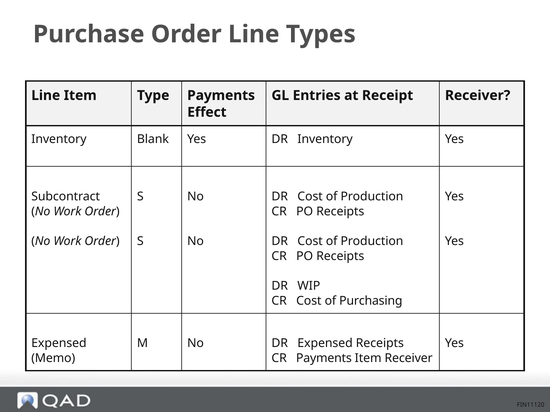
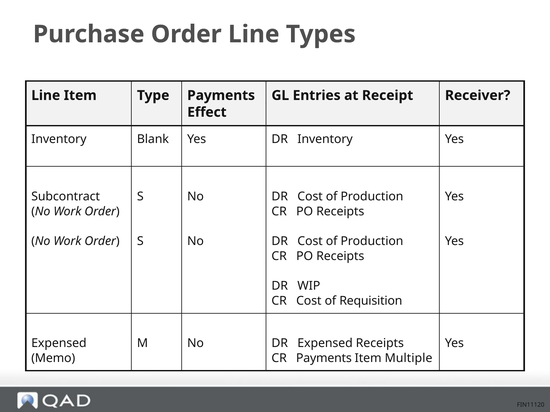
Purchasing: Purchasing -> Requisition
Item Receiver: Receiver -> Multiple
